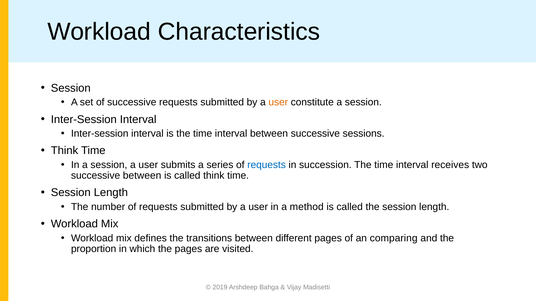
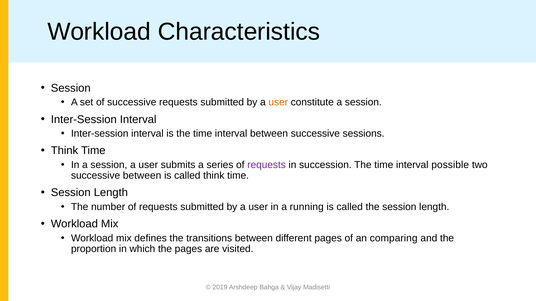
requests at (267, 165) colour: blue -> purple
receives: receives -> possible
method: method -> running
